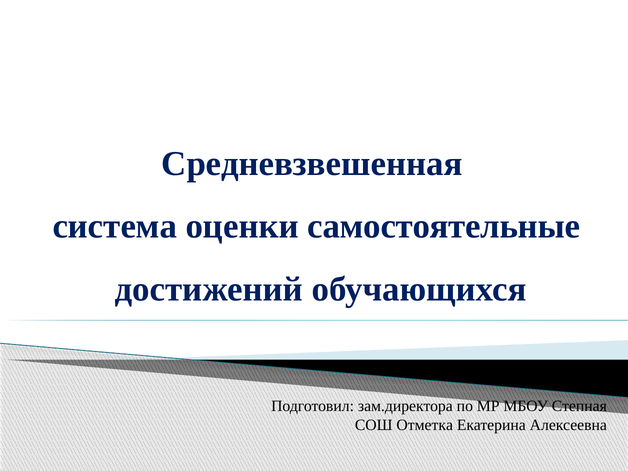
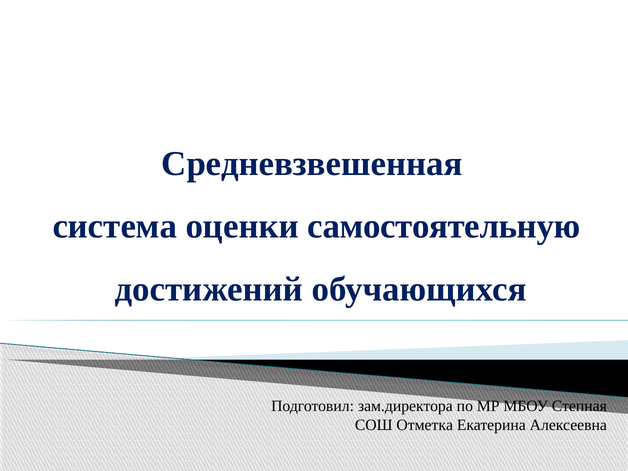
самостоятельные: самостоятельные -> самостоятельную
